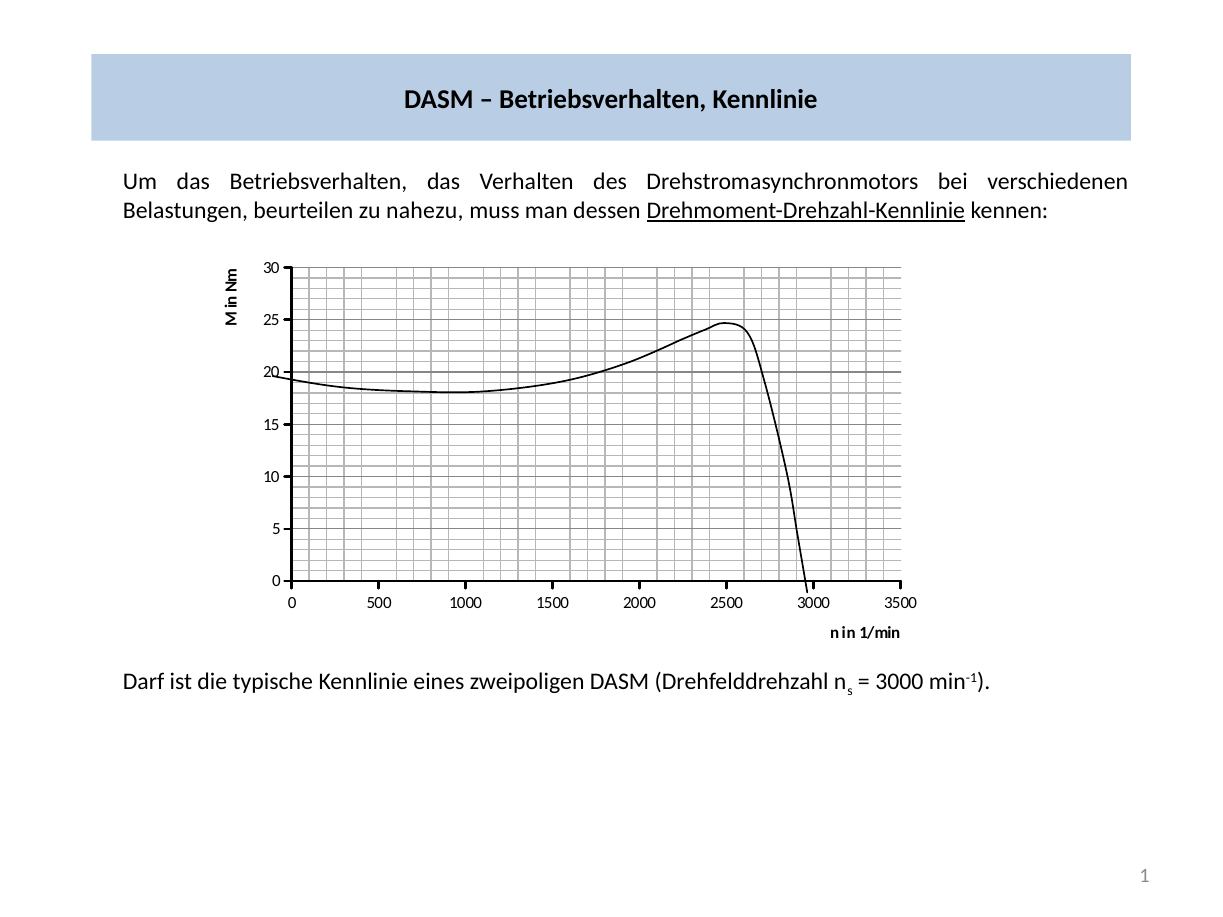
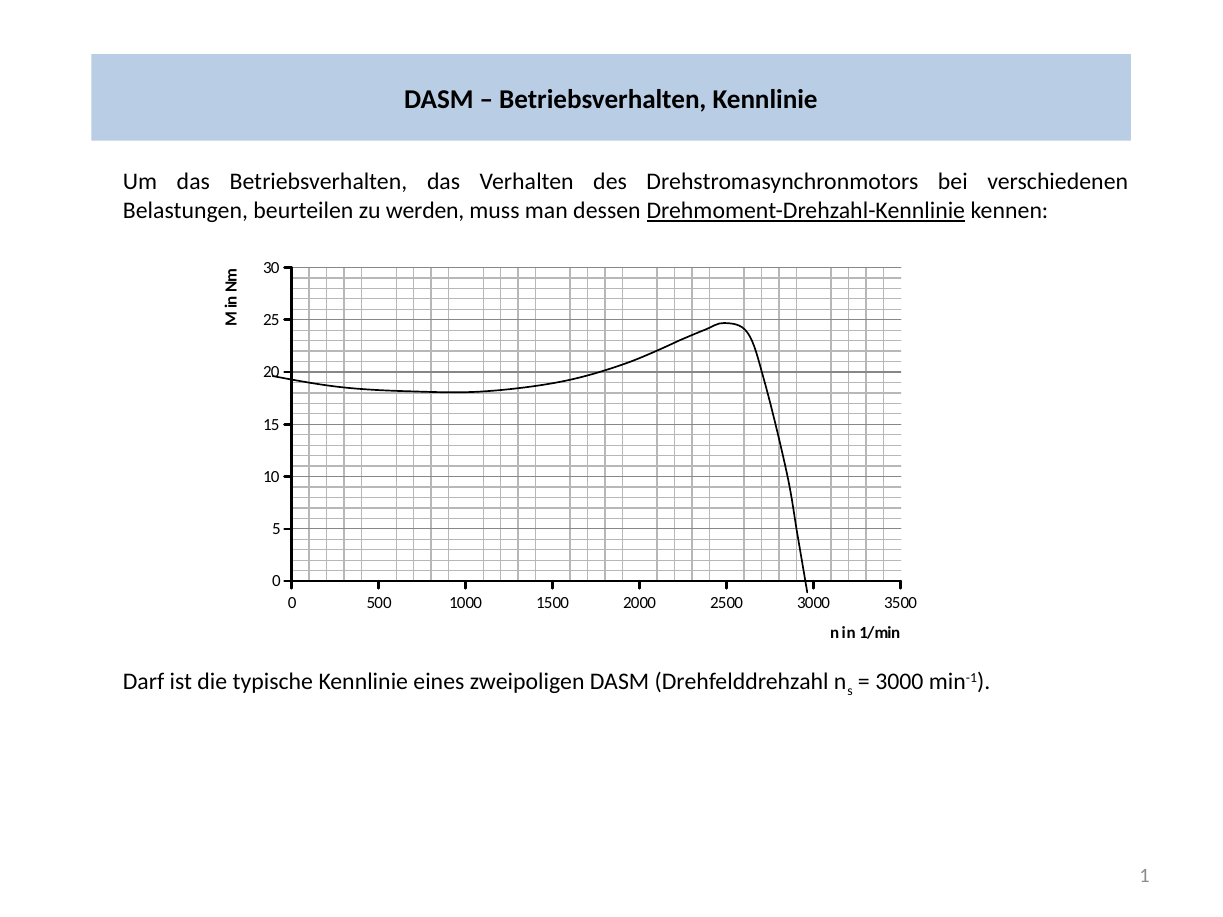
nahezu: nahezu -> werden
